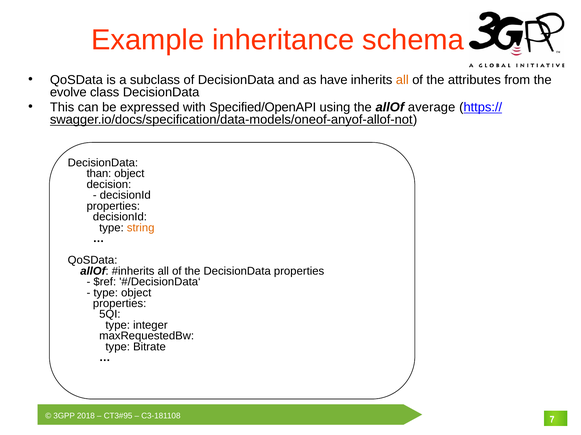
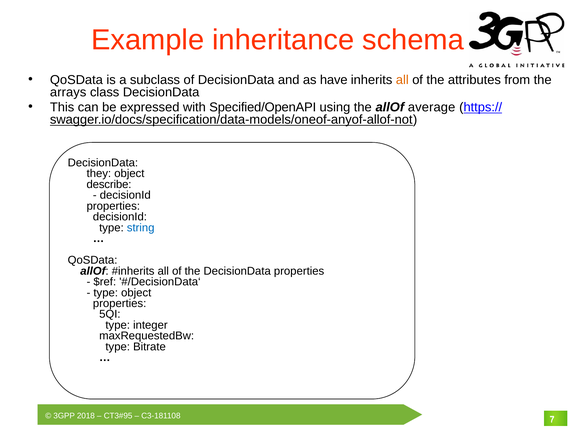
evolve: evolve -> arrays
than: than -> they
decision: decision -> describe
string colour: orange -> blue
